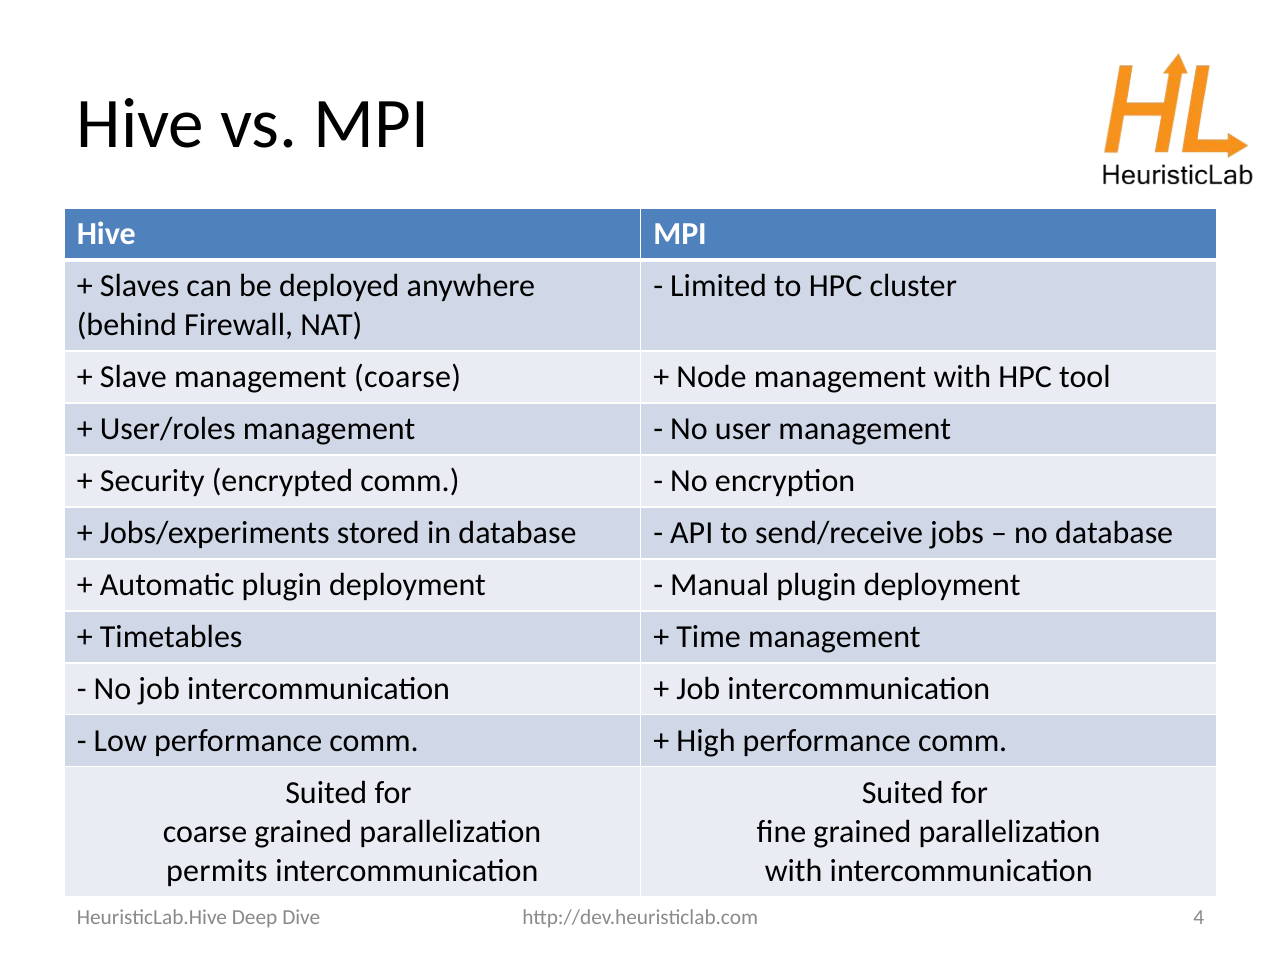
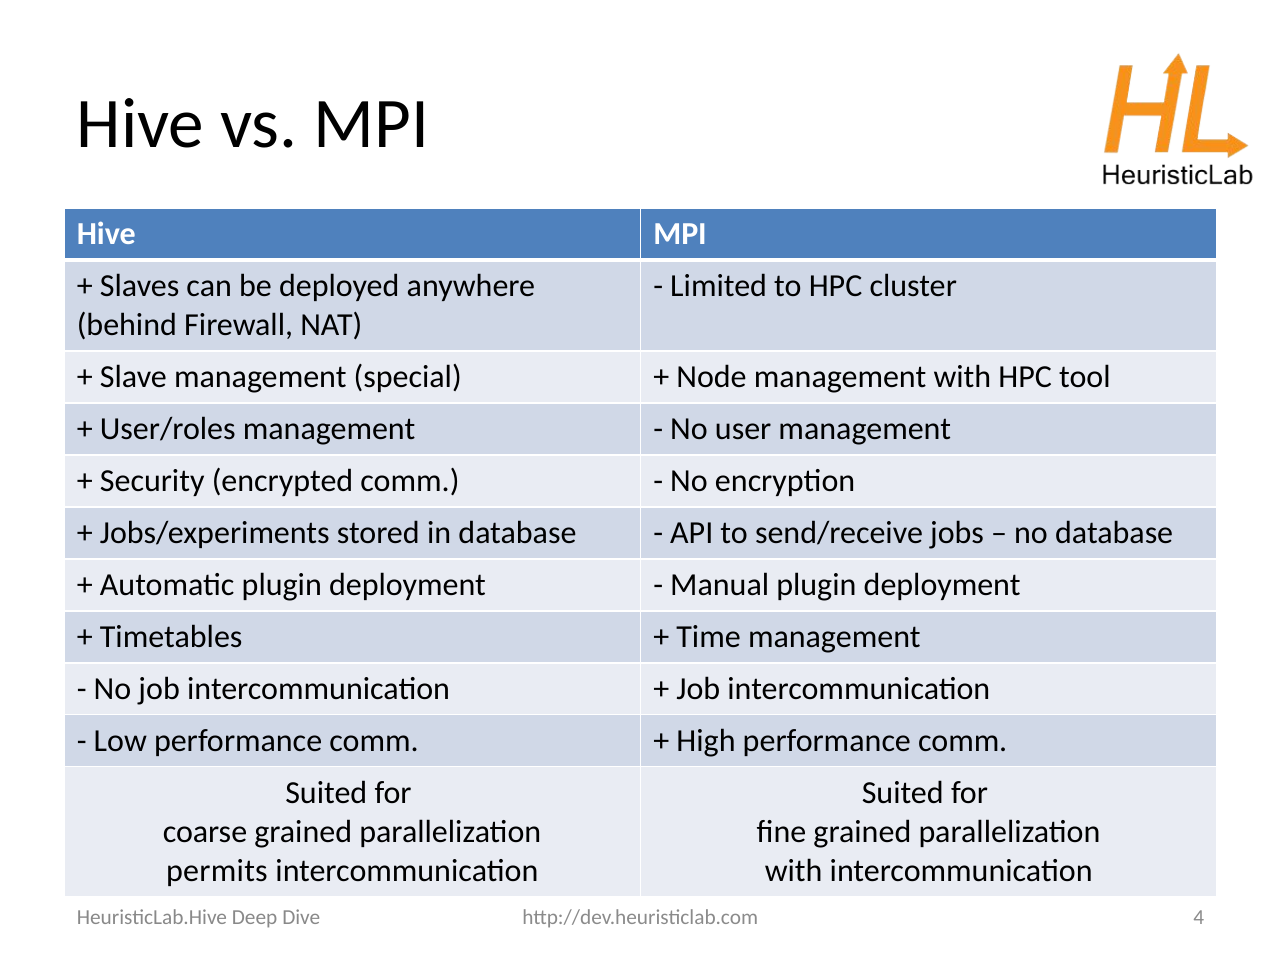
management coarse: coarse -> special
